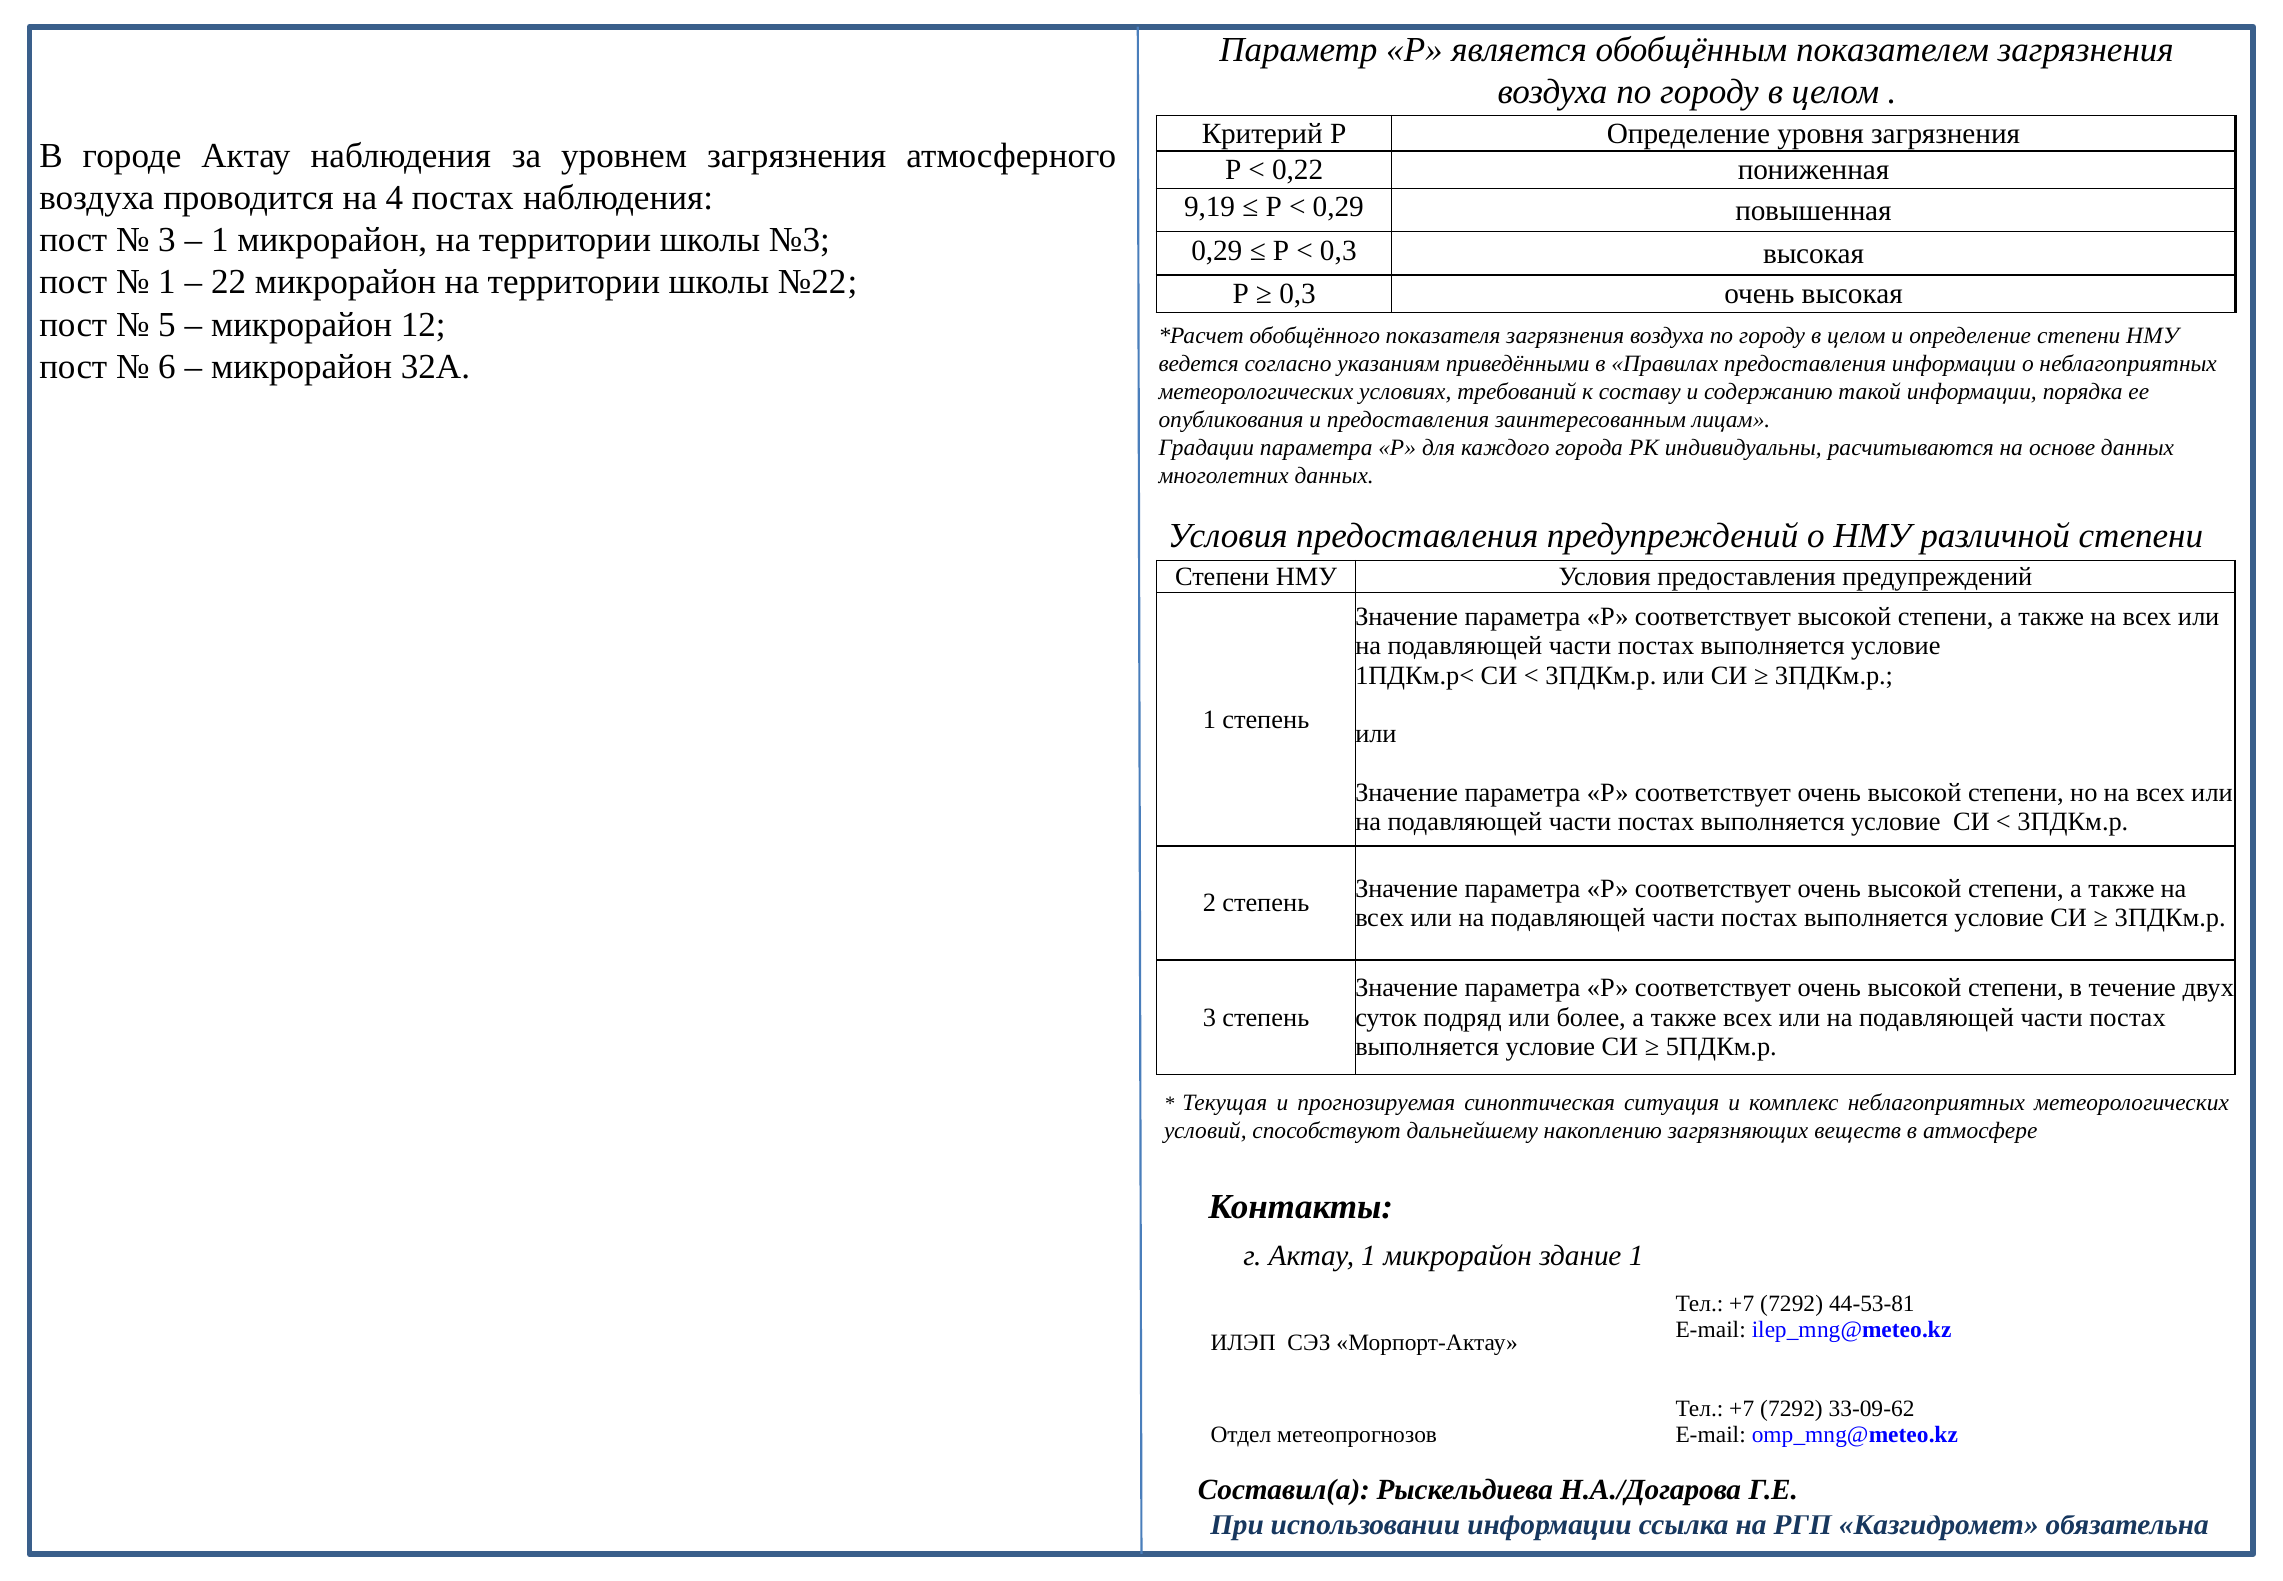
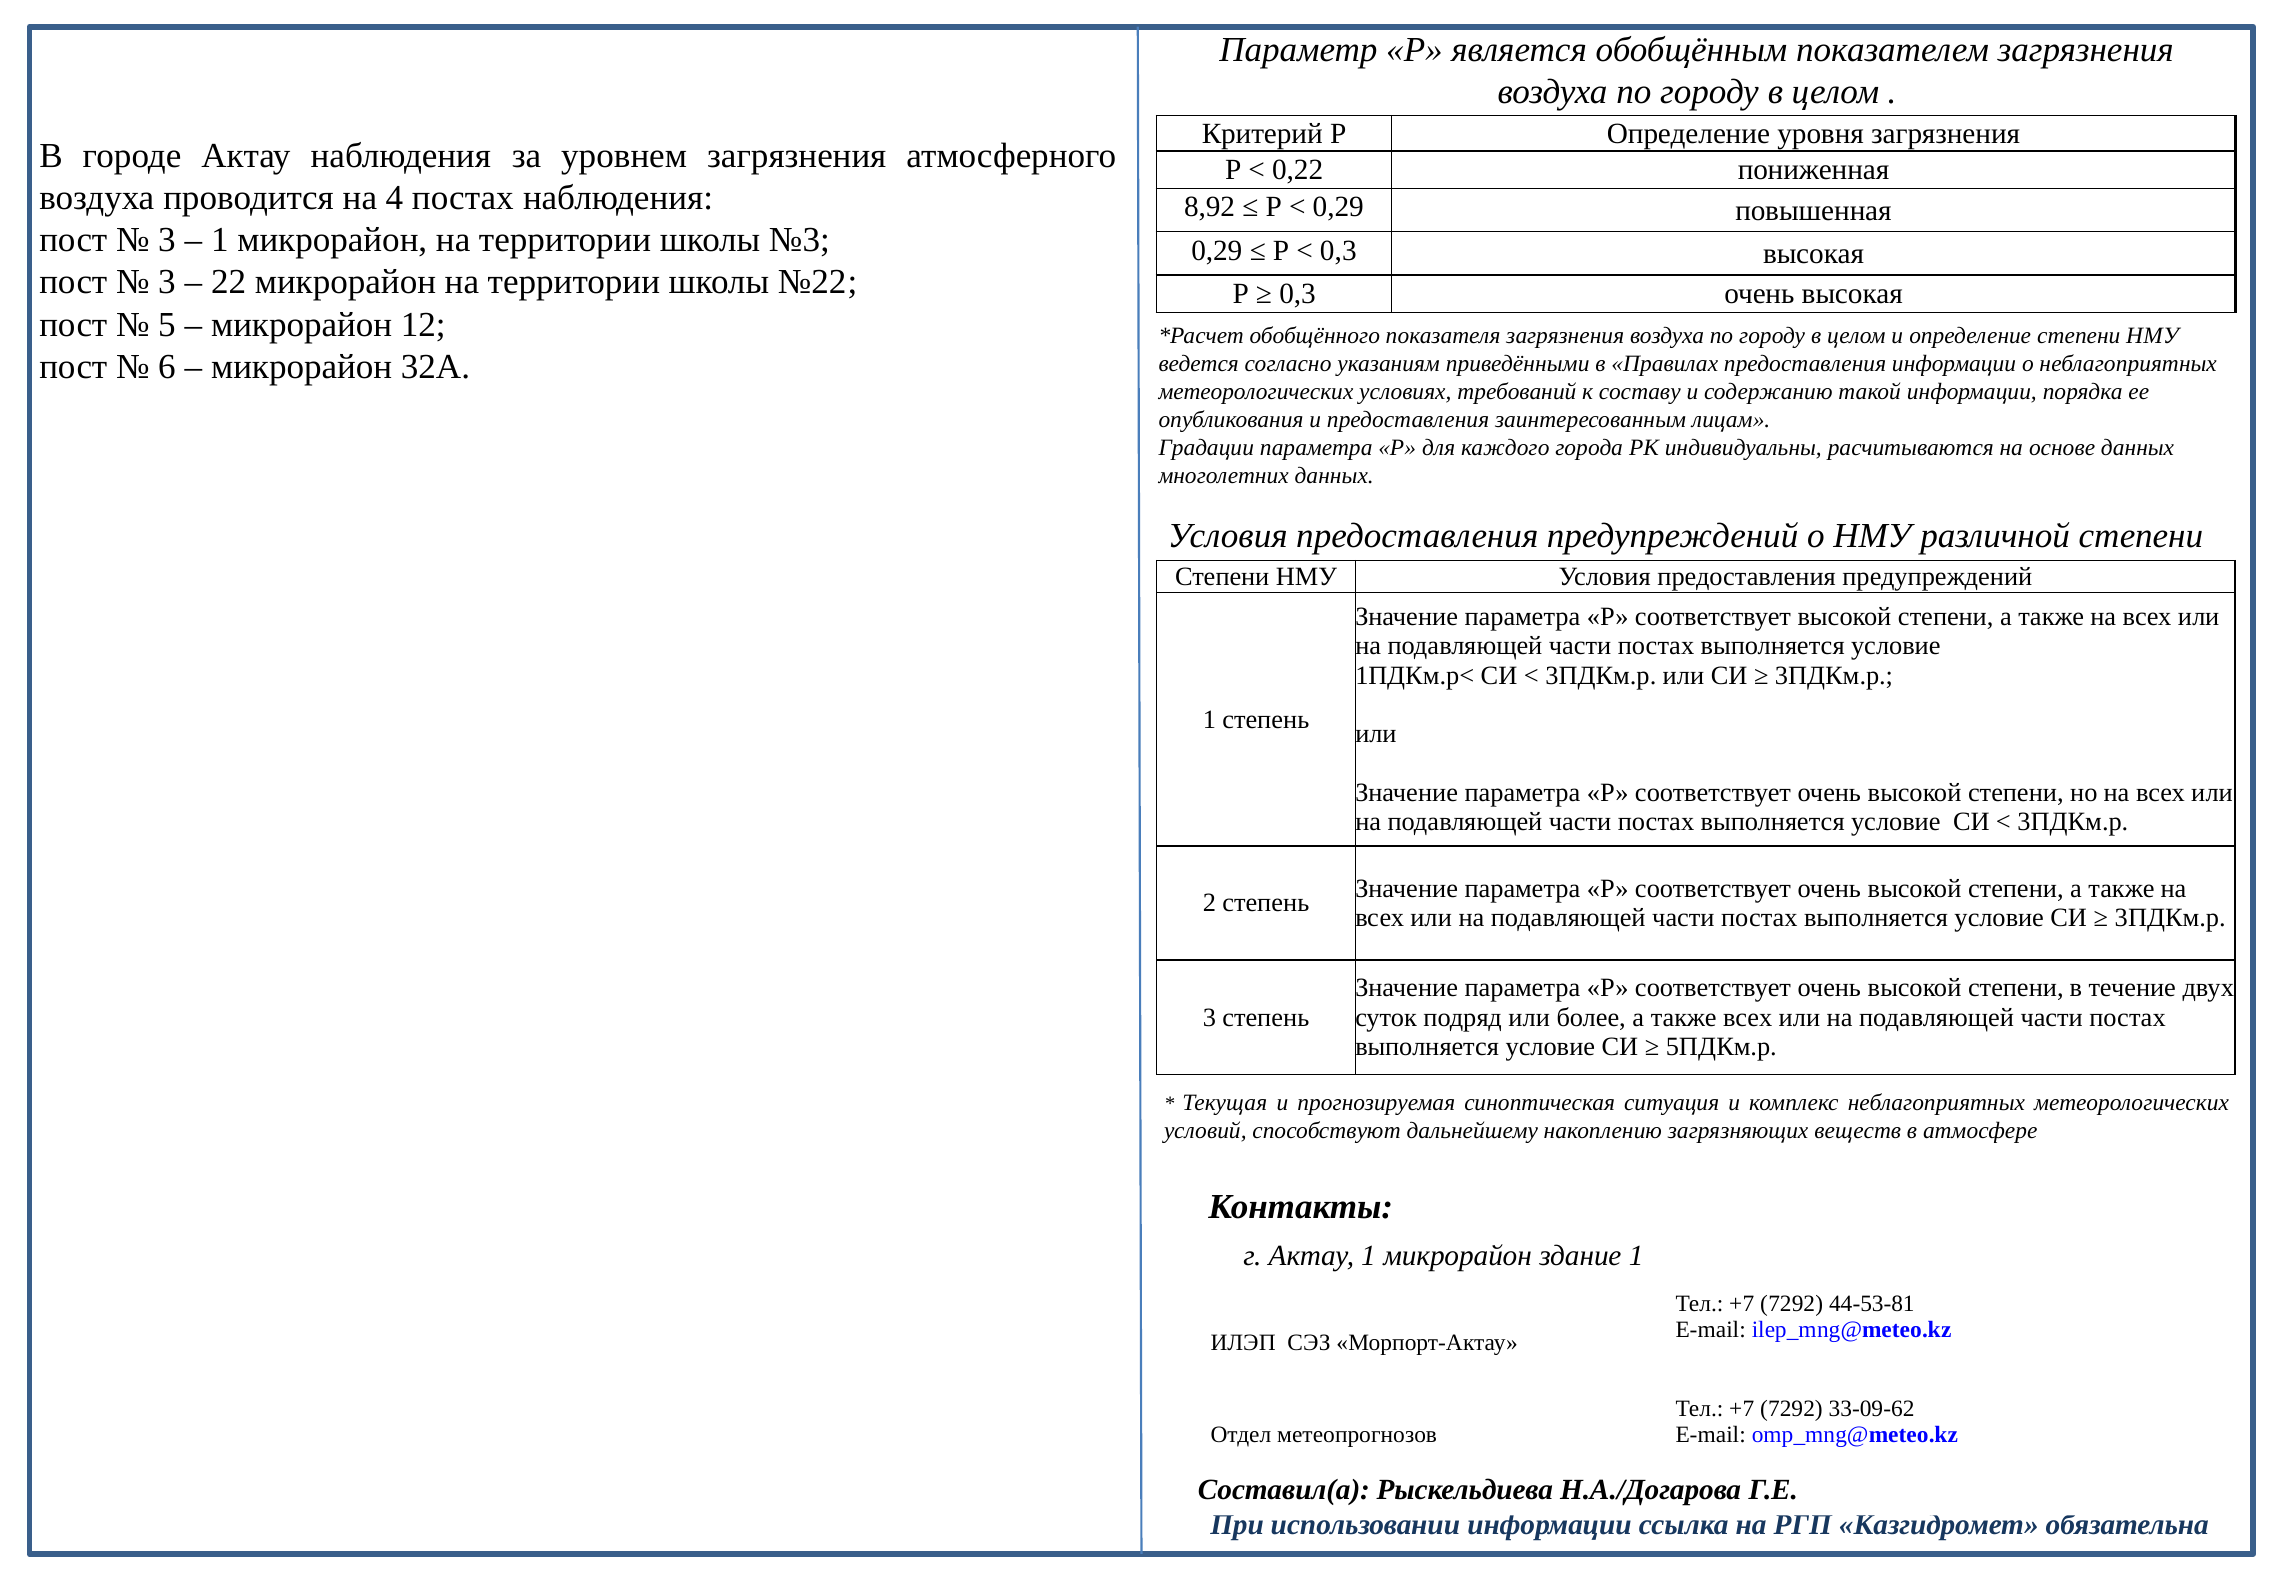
9,19: 9,19 -> 8,92
1 at (167, 282): 1 -> 3
